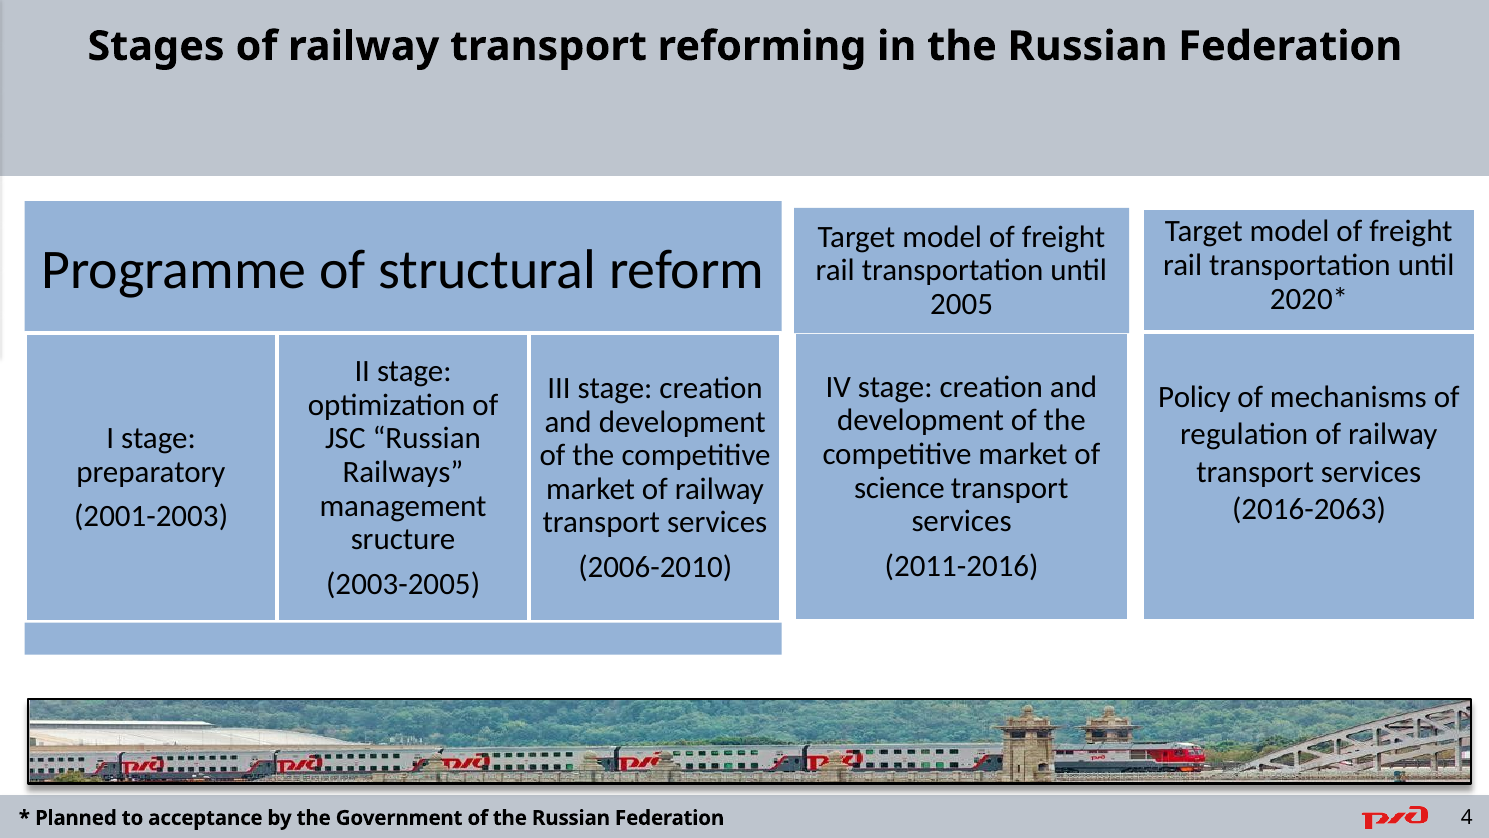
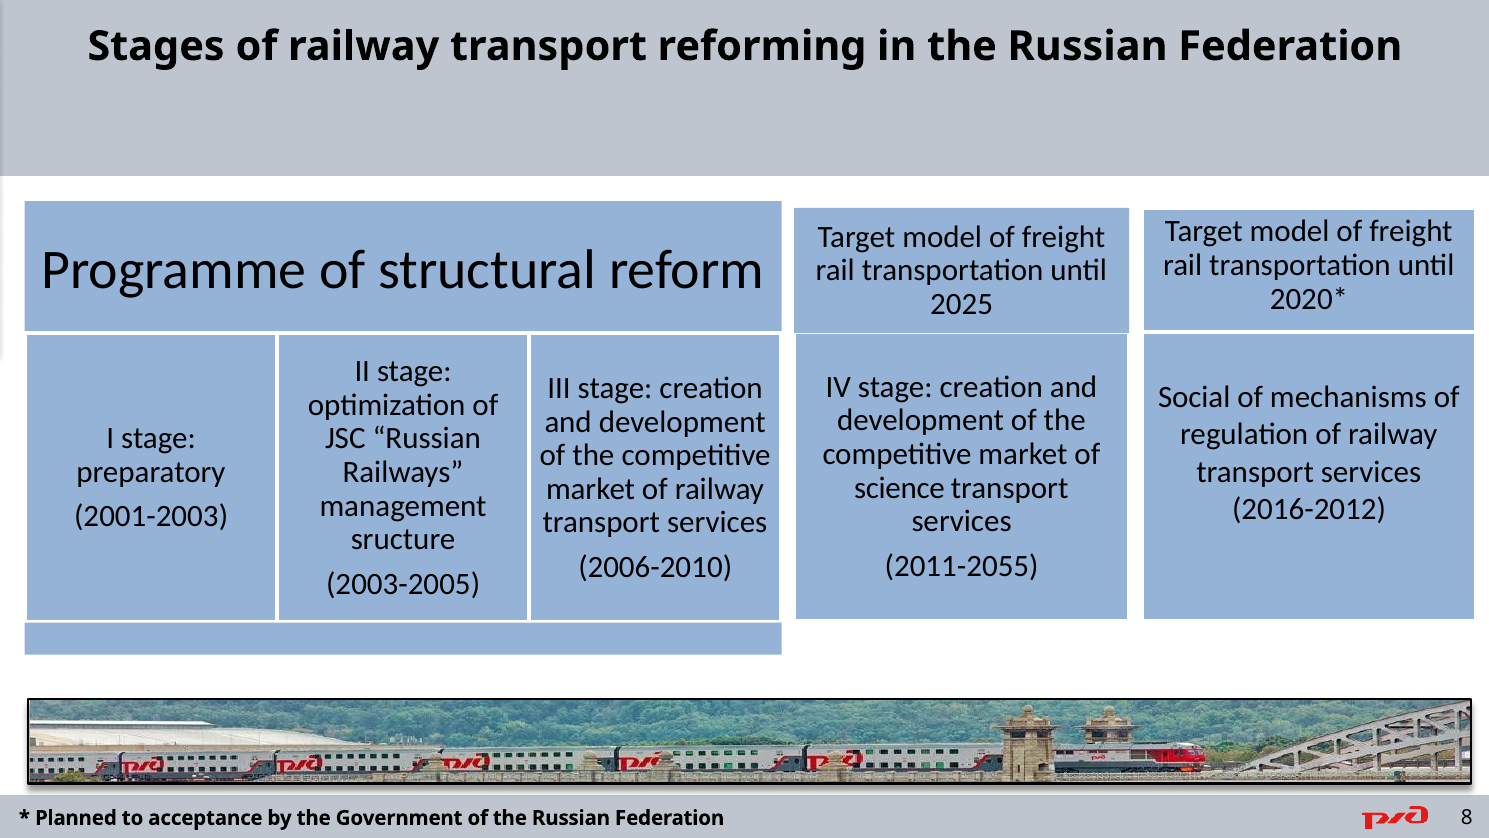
2005: 2005 -> 2025
Policy: Policy -> Social
2016-2063: 2016-2063 -> 2016-2012
2011-2016: 2011-2016 -> 2011-2055
4: 4 -> 8
